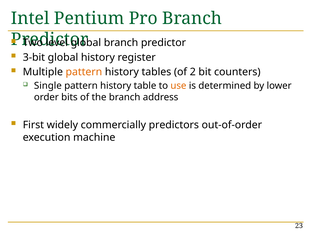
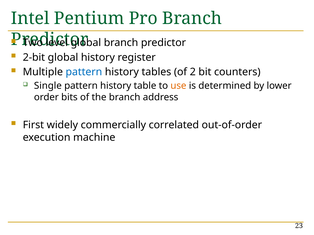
3-bit: 3-bit -> 2-bit
pattern at (84, 72) colour: orange -> blue
predictors: predictors -> correlated
